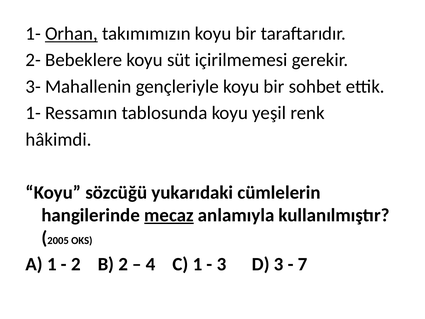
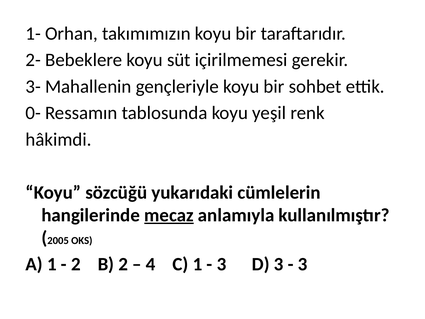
Orhan underline: present -> none
1- at (33, 113): 1- -> 0-
7 at (303, 264): 7 -> 3
